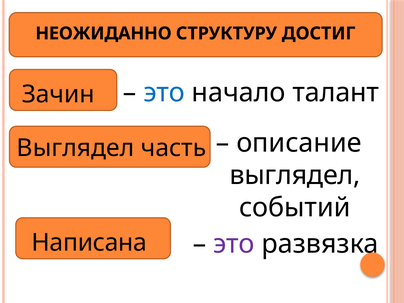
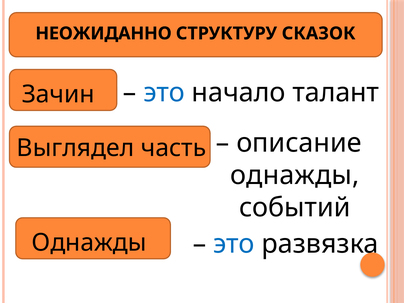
ДОСТИГ: ДОСТИГ -> СКАЗОК
выглядел at (295, 175): выглядел -> однажды
Написана at (89, 243): Написана -> Однажды
это at (234, 244) colour: purple -> blue
